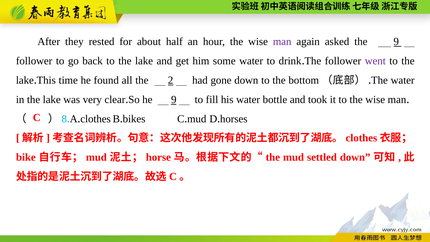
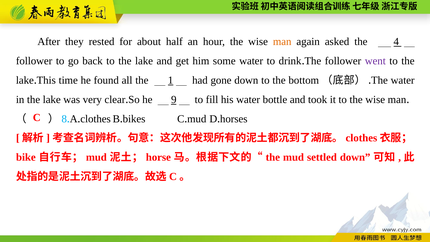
man at (282, 42) colour: purple -> orange
the 9: 9 -> 4
2: 2 -> 1
